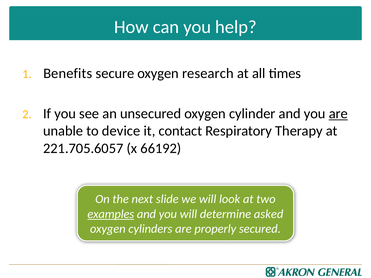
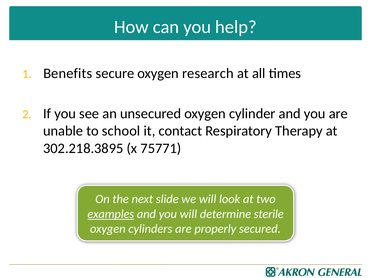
are at (338, 114) underline: present -> none
device: device -> school
221.705.6057: 221.705.6057 -> 302.218.3895
66192: 66192 -> 75771
asked: asked -> sterile
